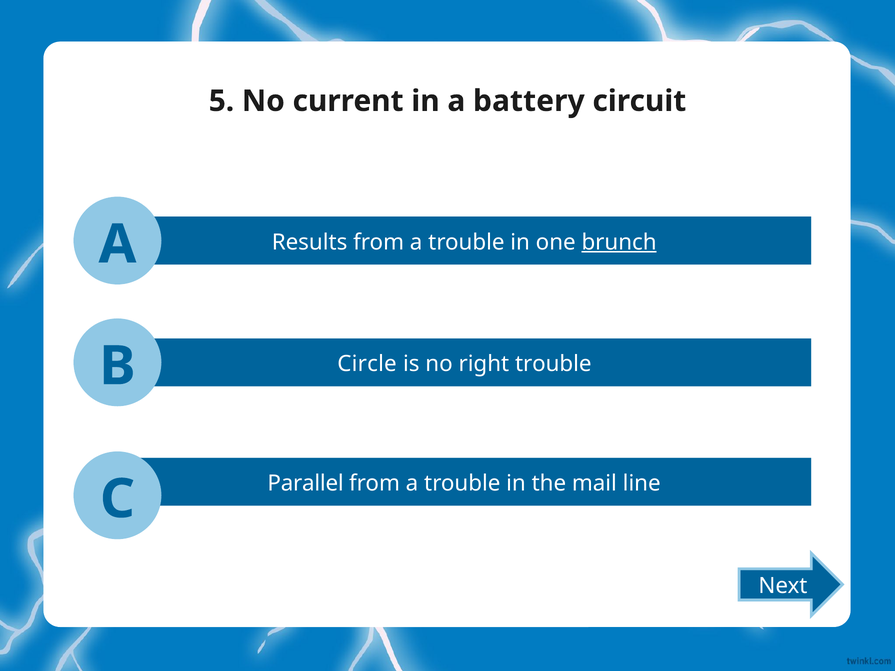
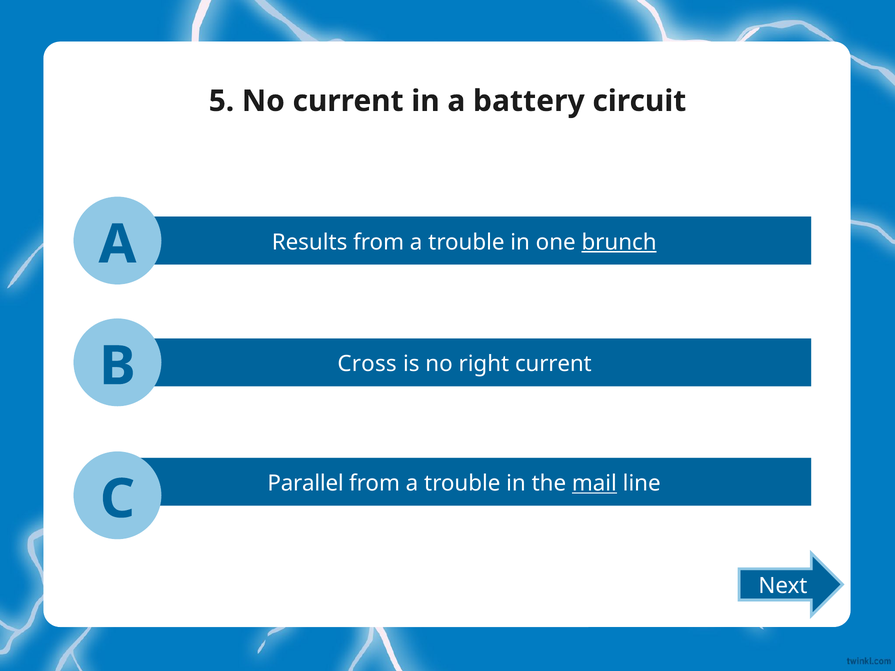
Circle: Circle -> Cross
right trouble: trouble -> current
mail underline: none -> present
